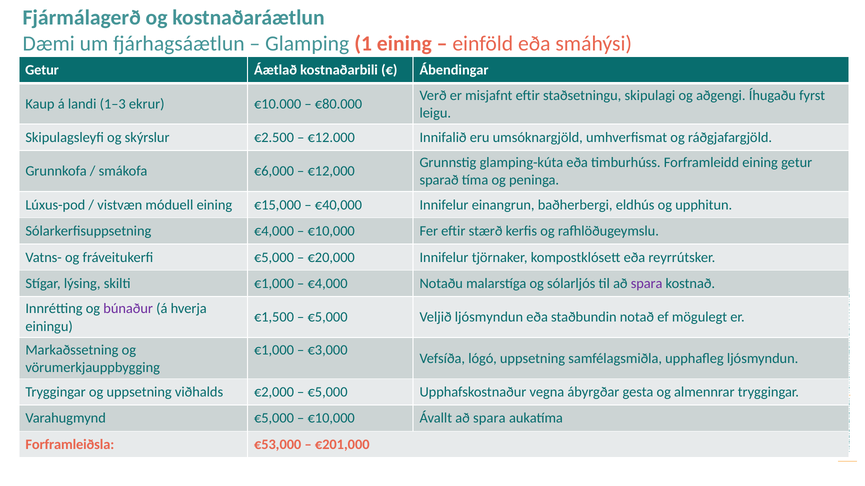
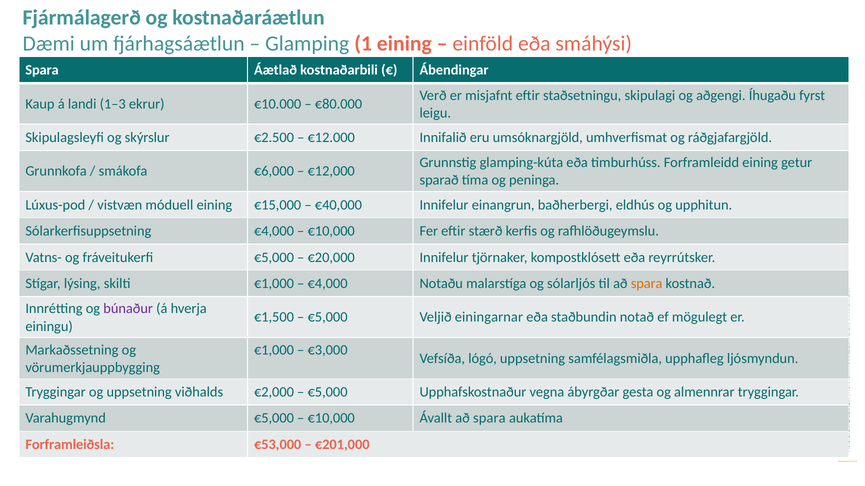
Getur at (42, 70): Getur -> Spara
spara at (647, 284) colour: purple -> orange
Veljið ljósmyndun: ljósmyndun -> einingarnar
